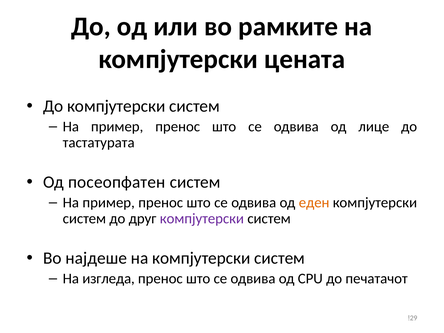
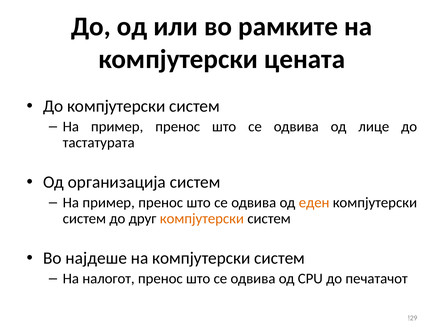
посеопфатен: посеопфатен -> организација
компјутерски at (202, 218) colour: purple -> orange
изгледа: изгледа -> налогот
